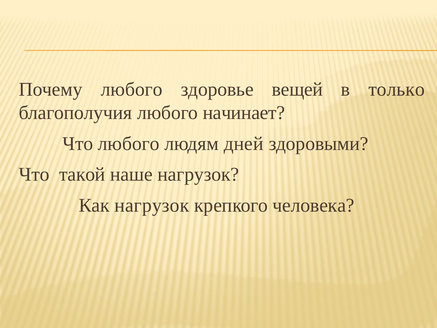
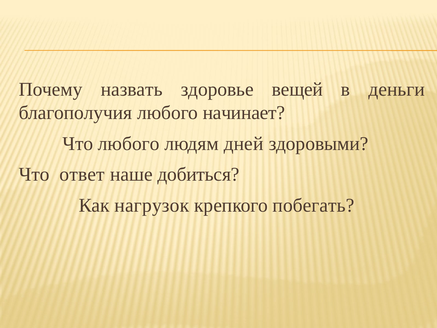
Почему любого: любого -> назвать
только: только -> деньги
такой: такой -> ответ
наше нагрузок: нагрузок -> добиться
человека: человека -> побегать
